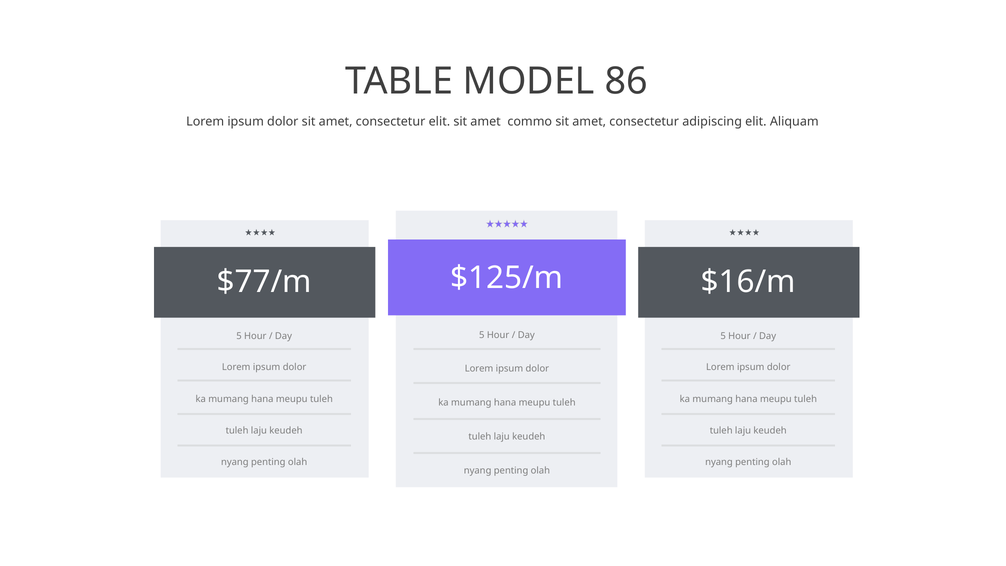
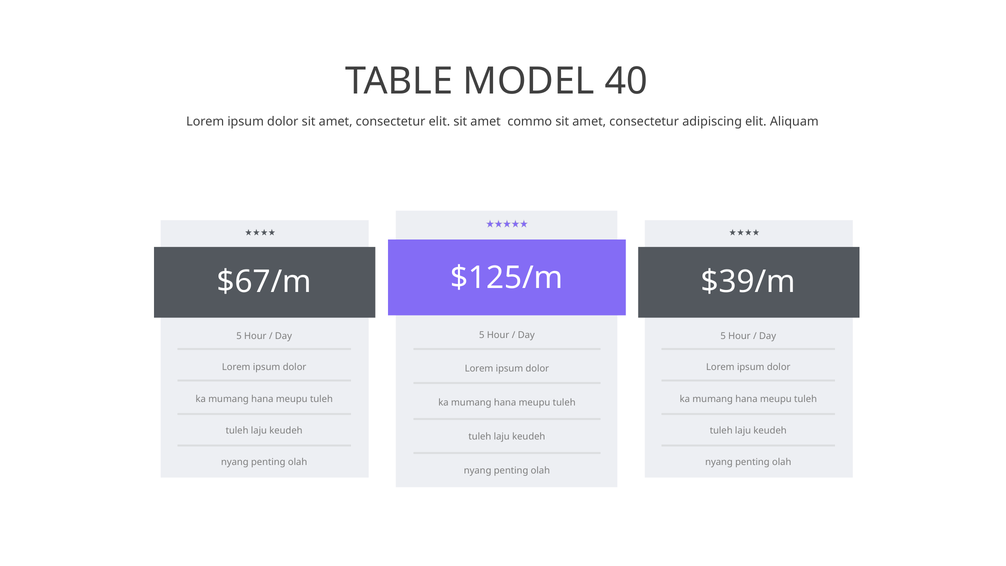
86: 86 -> 40
$16/m: $16/m -> $39/m
$77/m: $77/m -> $67/m
